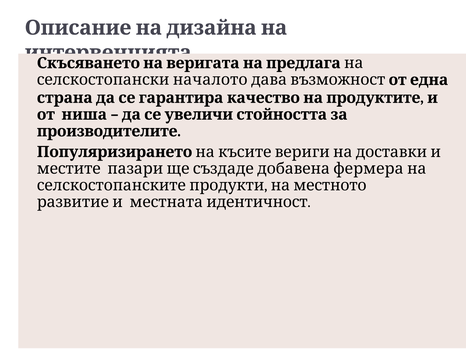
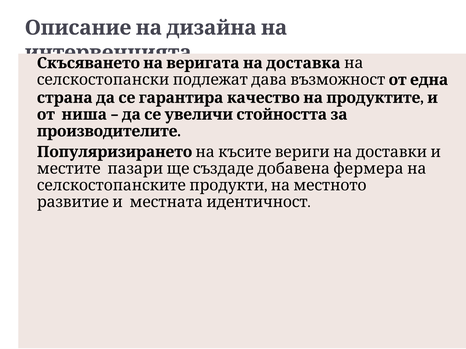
предлага: предлага -> доставка
началото: началото -> подлежат
